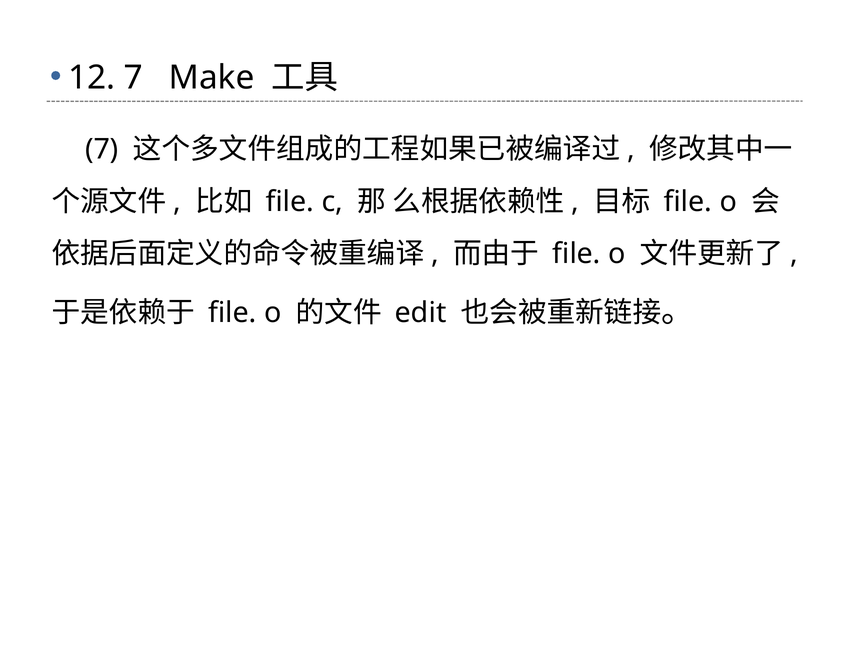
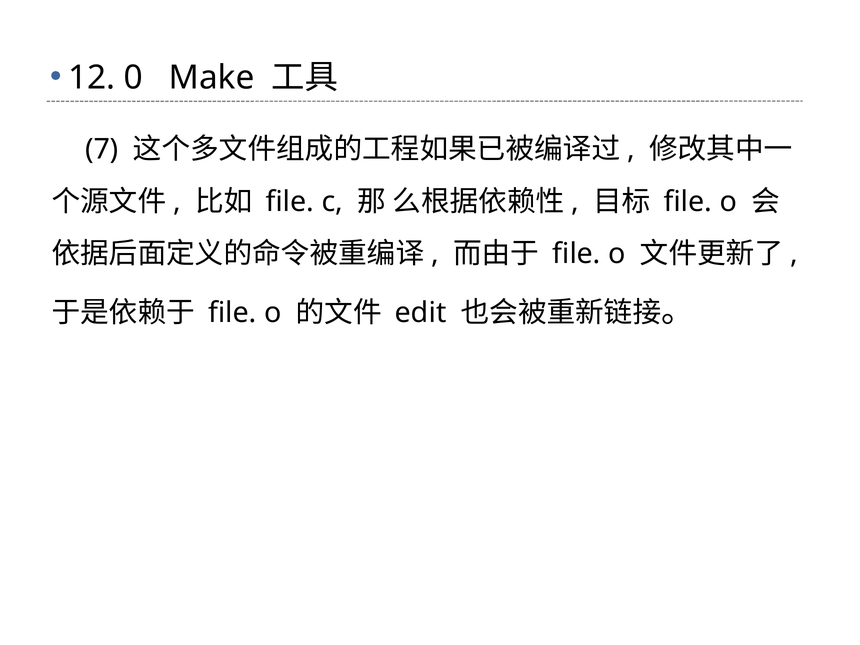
12 7: 7 -> 0
